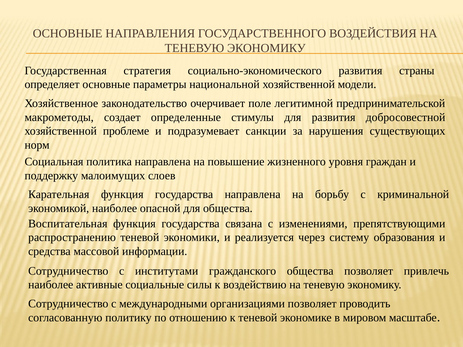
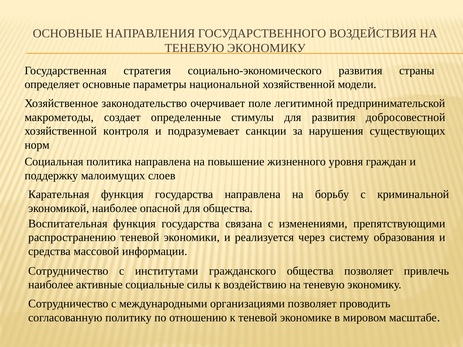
проблеме: проблеме -> контроля
